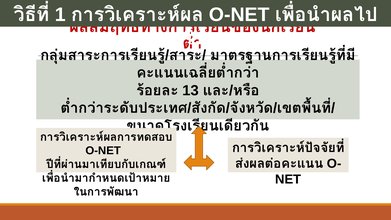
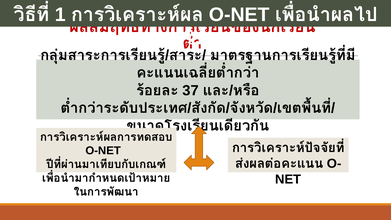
13: 13 -> 37
